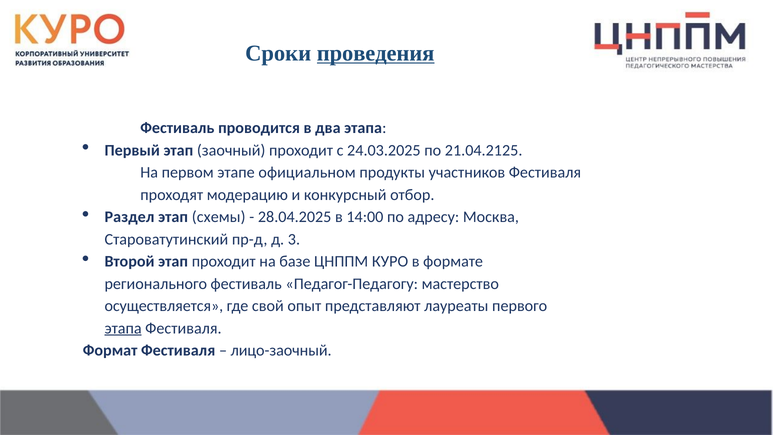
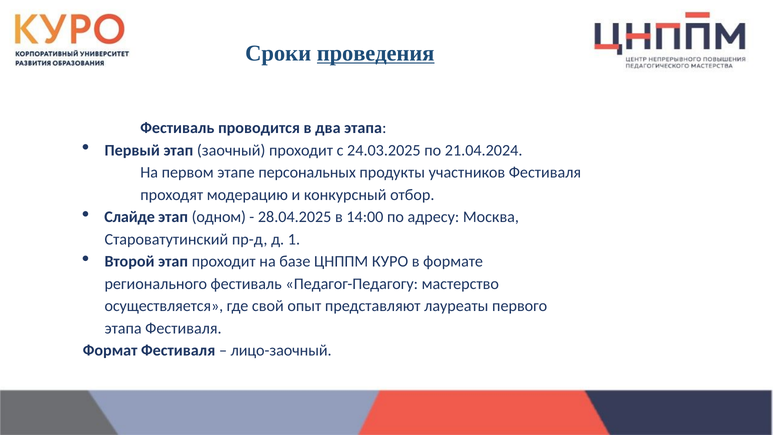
21.04.2125: 21.04.2125 -> 21.04.2024
официальном: официальном -> персональных
Раздел: Раздел -> Слайде
схемы: схемы -> одном
3: 3 -> 1
этапа at (123, 328) underline: present -> none
